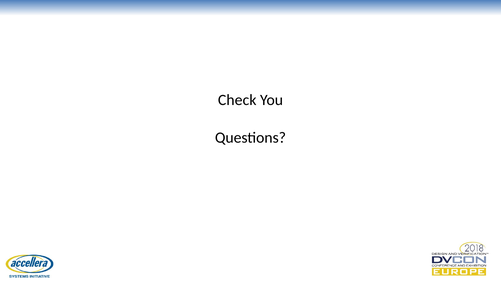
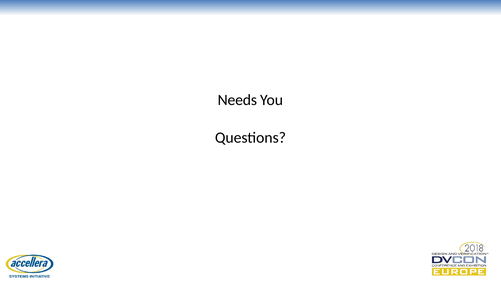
Check: Check -> Needs
